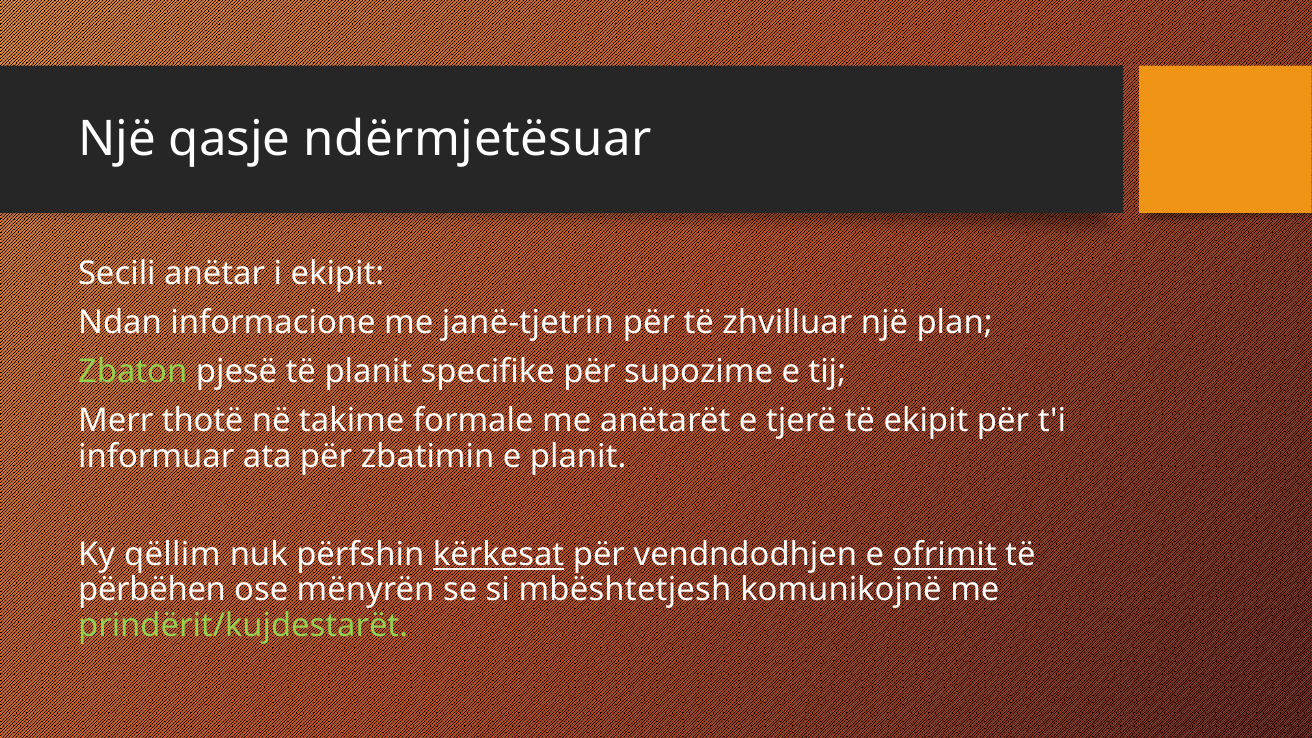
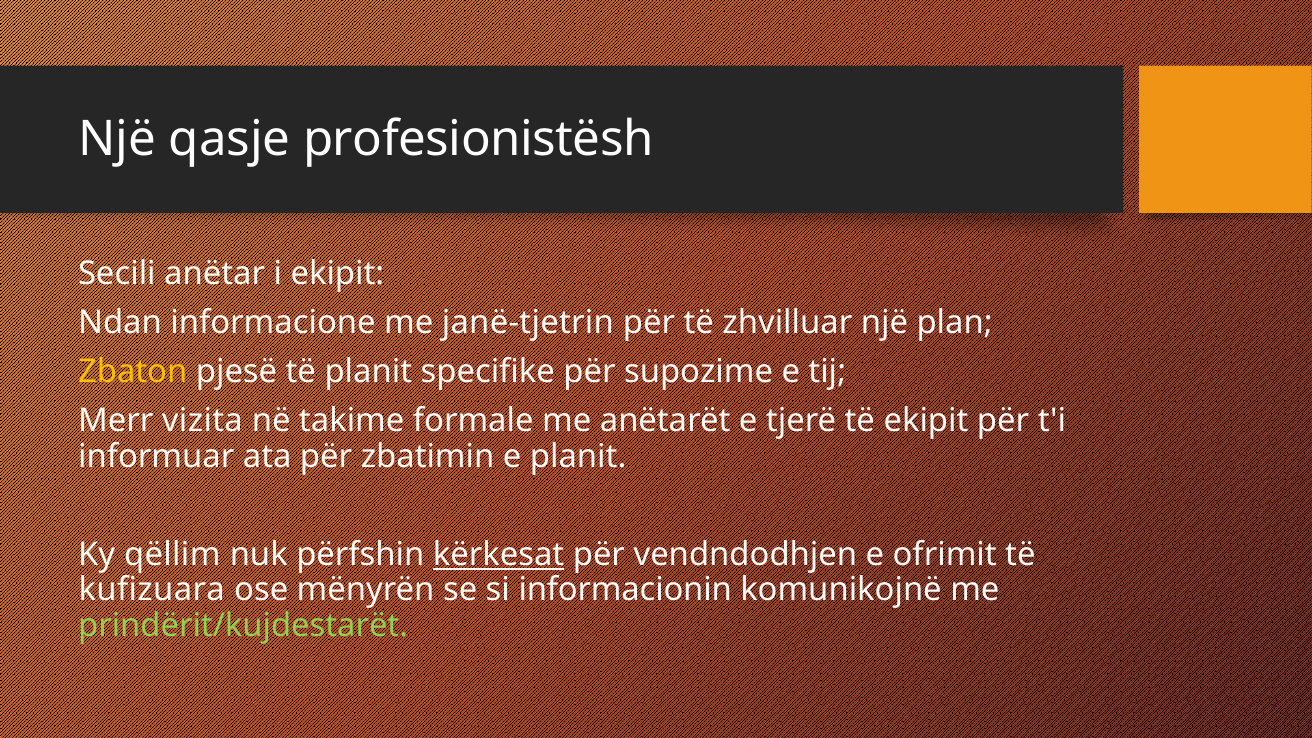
ndërmjetësuar: ndërmjetësuar -> profesionistësh
Zbaton colour: light green -> yellow
thotë: thotë -> vizita
ofrimit underline: present -> none
përbëhen: përbëhen -> kufizuara
mbështetjesh: mbështetjesh -> informacionin
